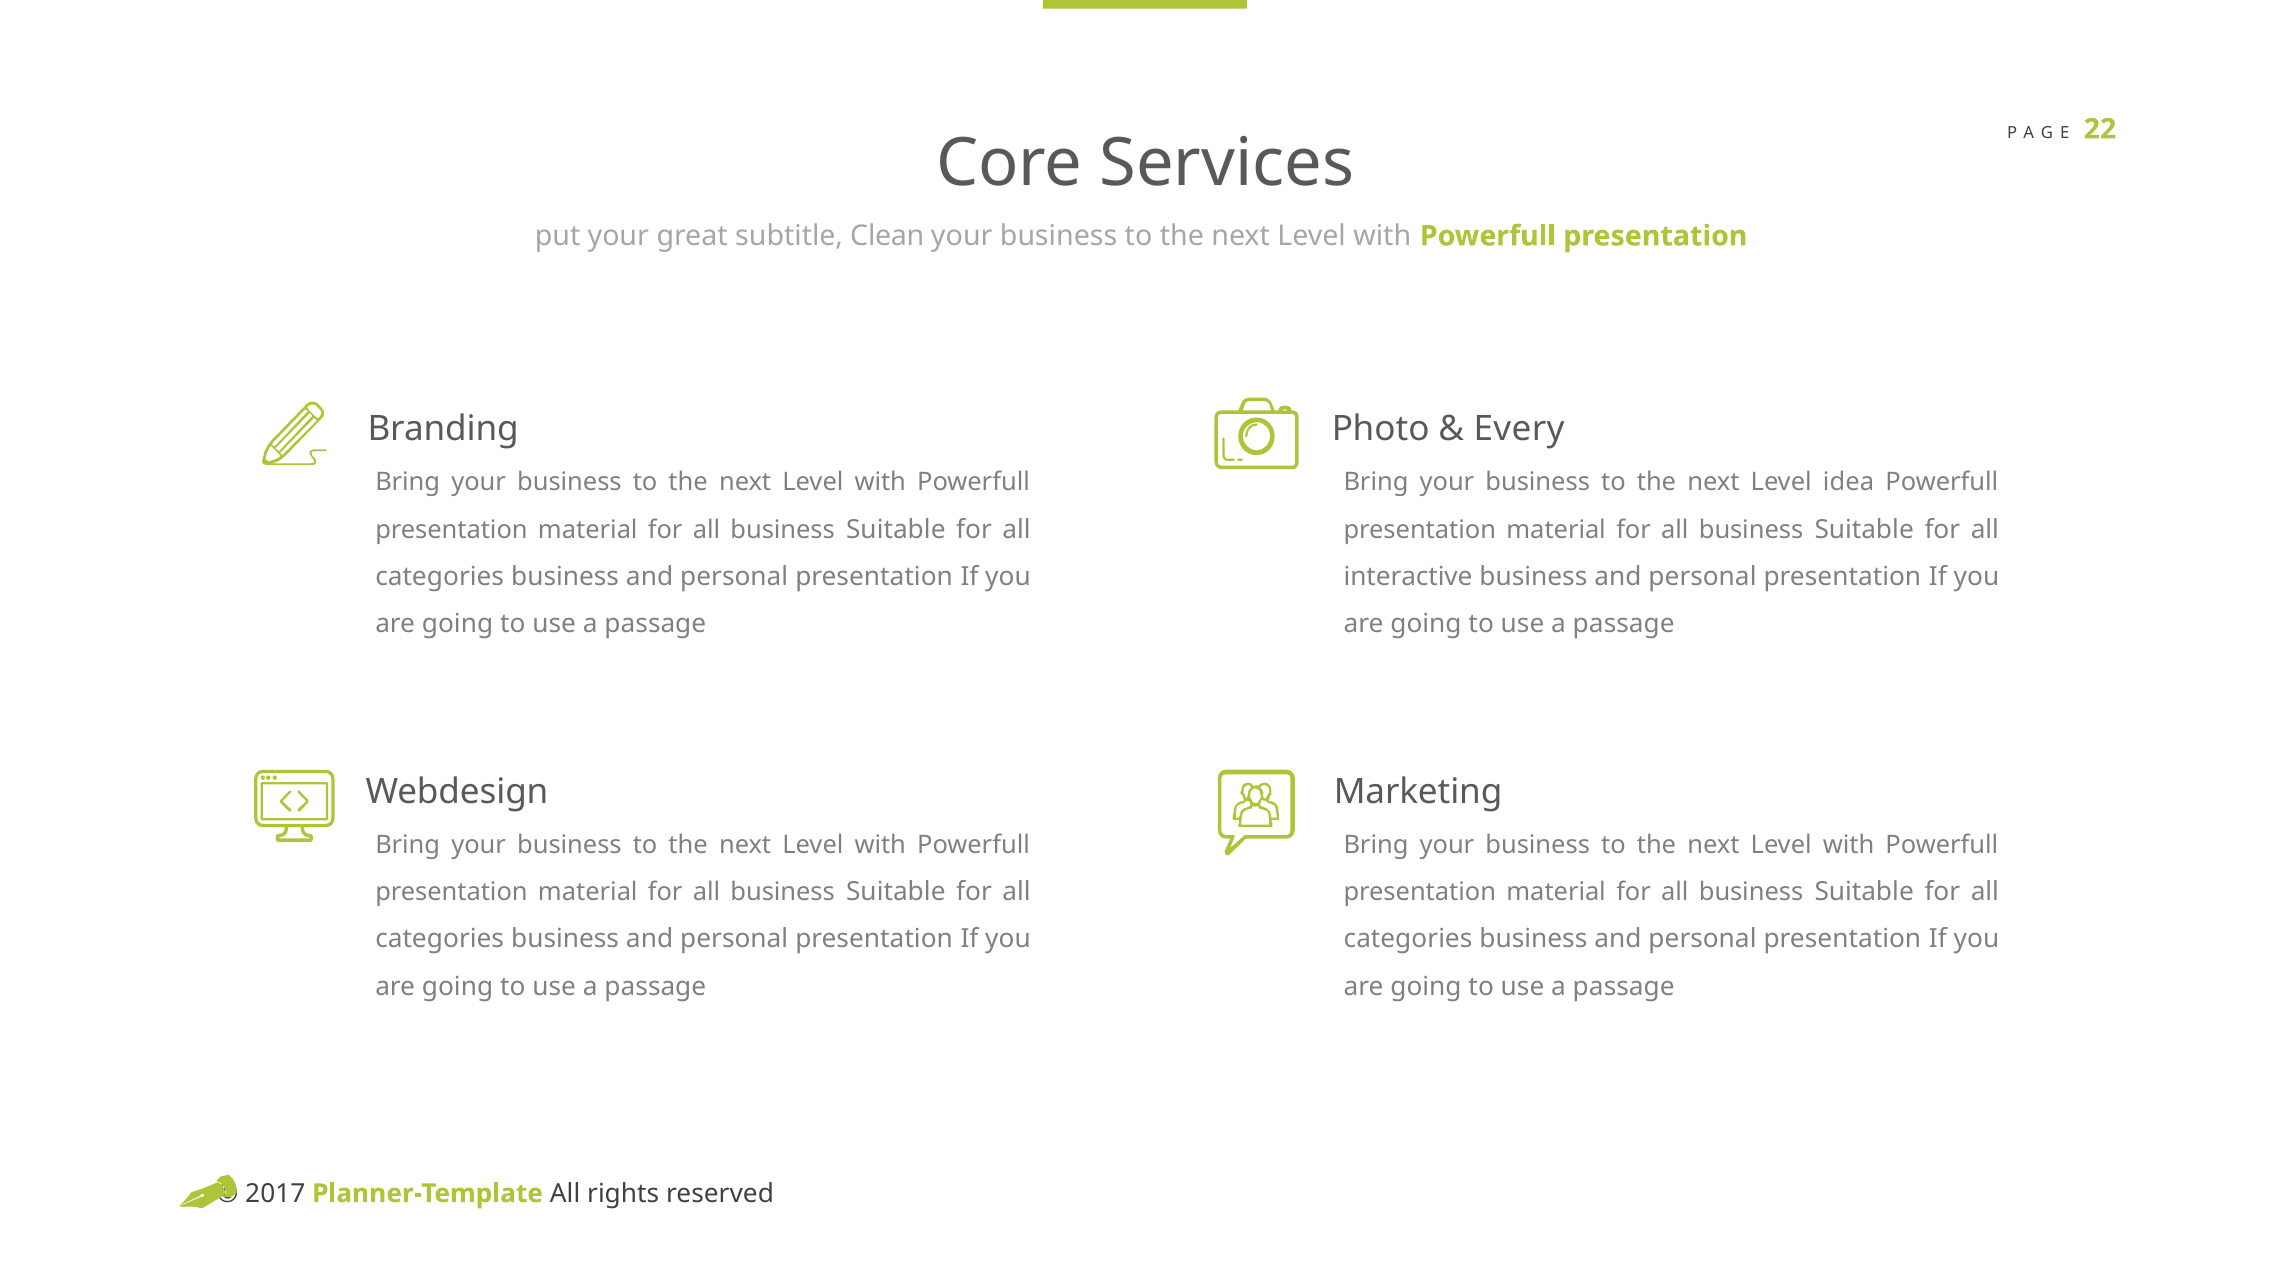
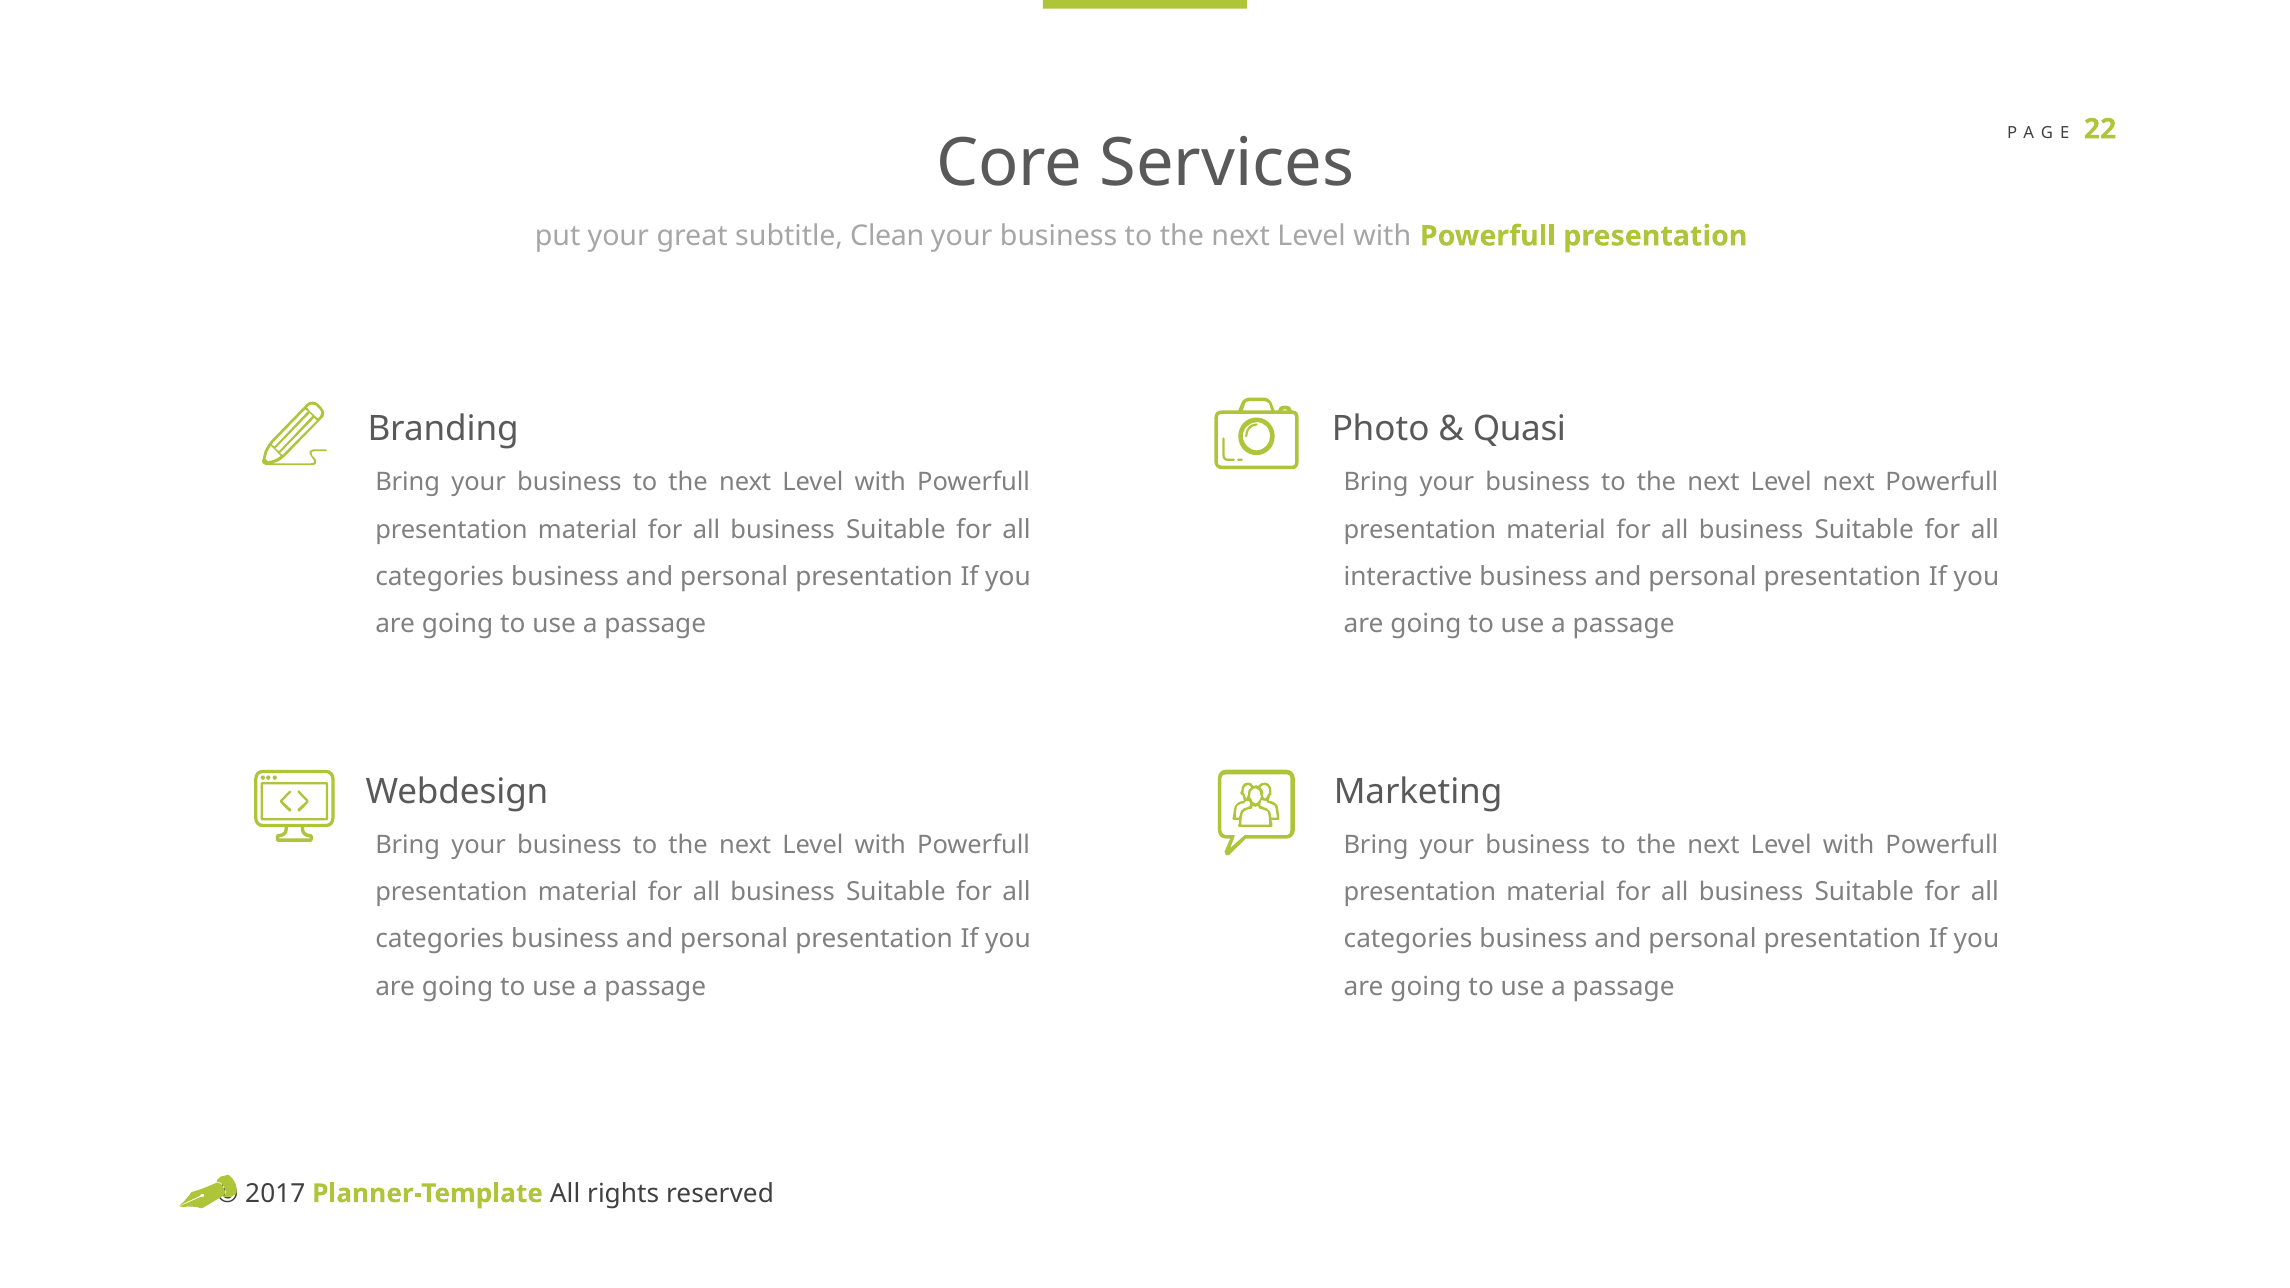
Every: Every -> Quasi
Level idea: idea -> next
